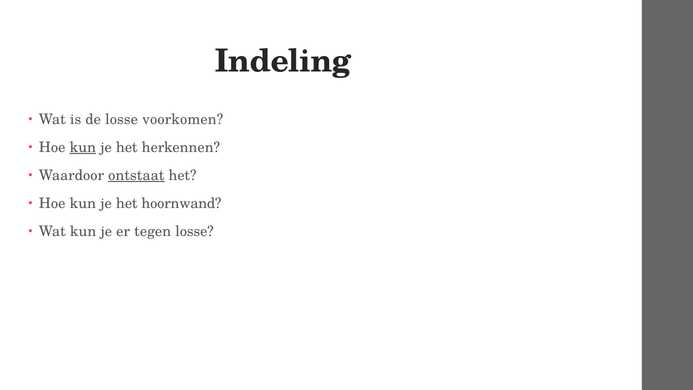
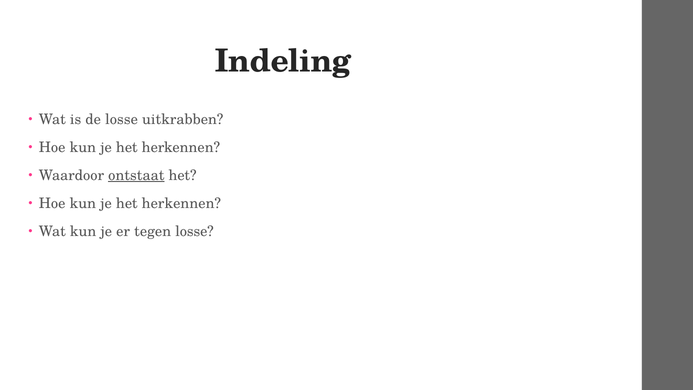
voorkomen: voorkomen -> uitkrabben
kun at (83, 147) underline: present -> none
hoornwand at (181, 203): hoornwand -> herkennen
